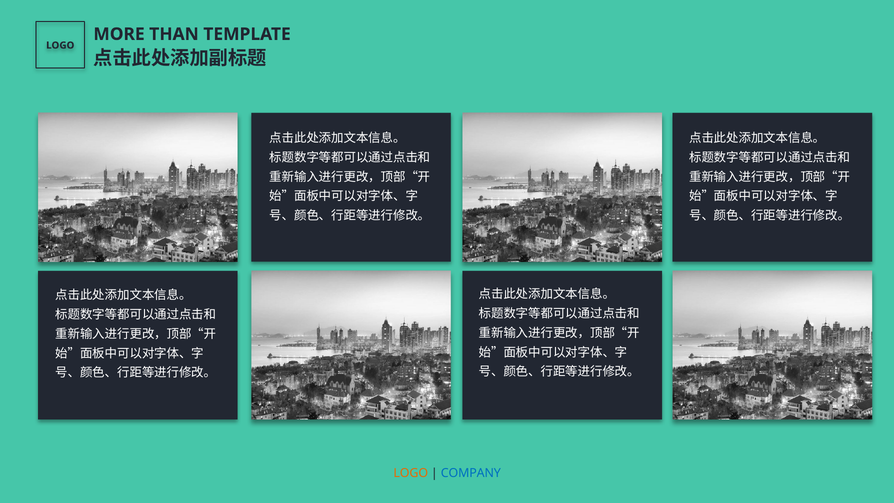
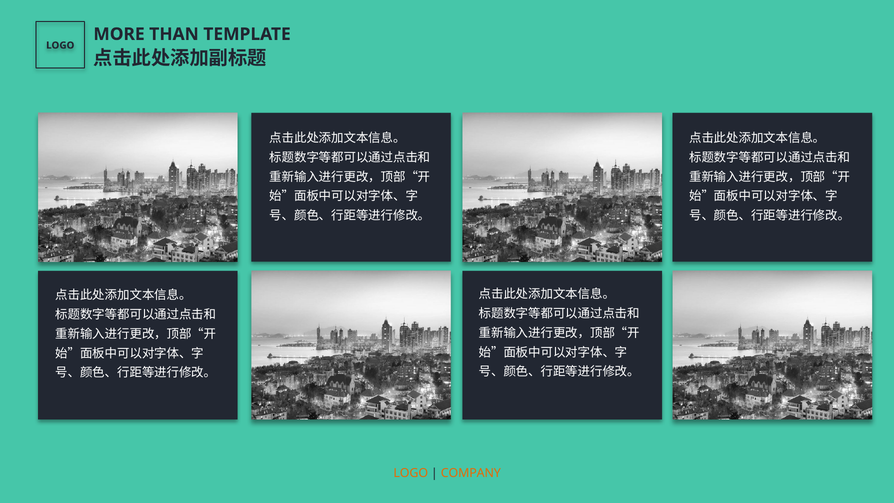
COMPANY colour: blue -> orange
